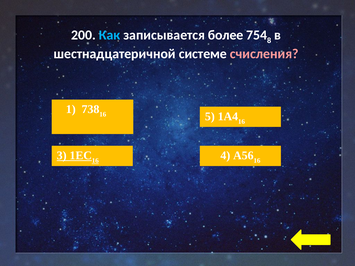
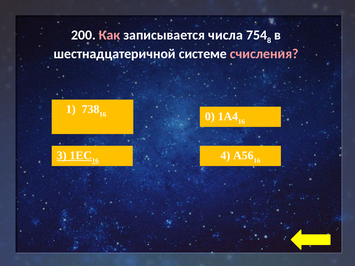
Как colour: light blue -> pink
более: более -> числа
5: 5 -> 0
